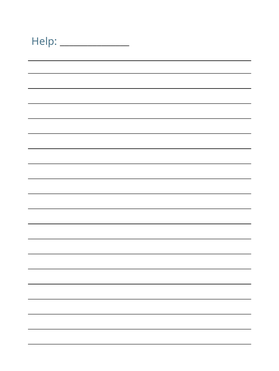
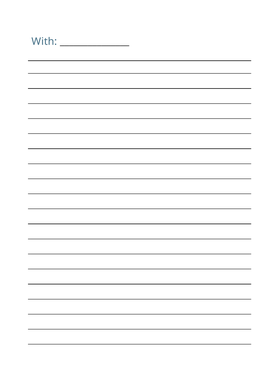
Help: Help -> With
